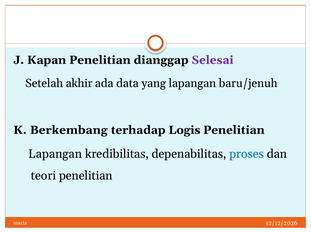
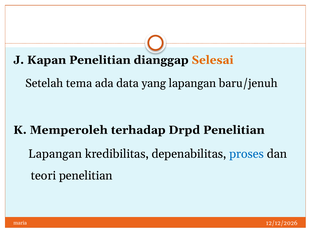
Selesai colour: purple -> orange
akhir: akhir -> tema
Berkembang: Berkembang -> Memperoleh
Logis: Logis -> Drpd
